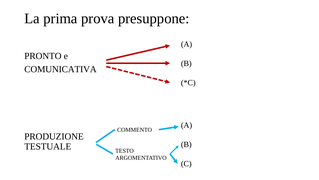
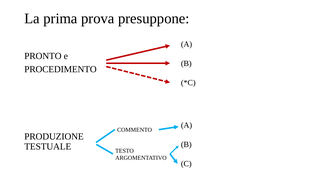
COMUNICATIVA: COMUNICATIVA -> PROCEDIMENTO
